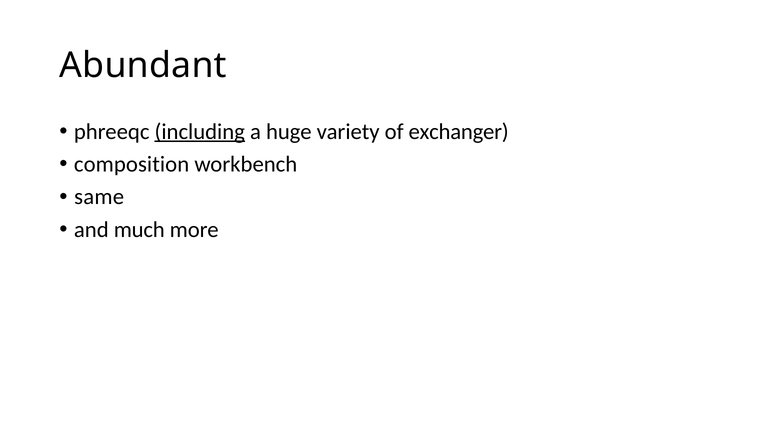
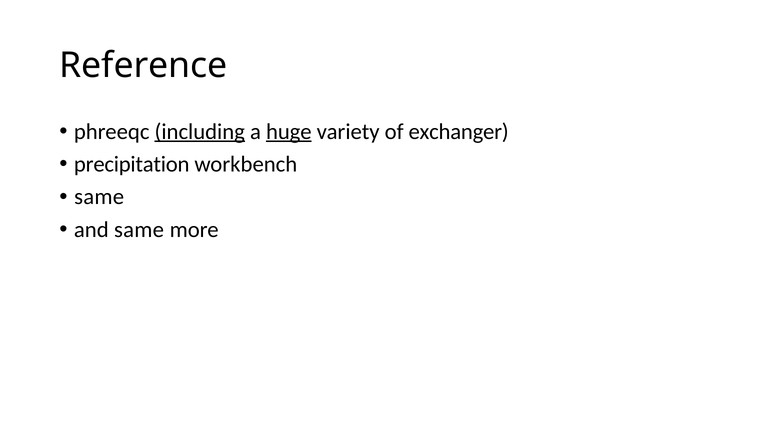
Abundant: Abundant -> Reference
huge underline: none -> present
composition: composition -> precipitation
and much: much -> same
